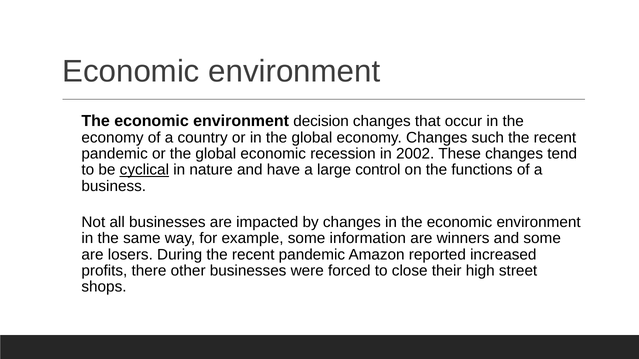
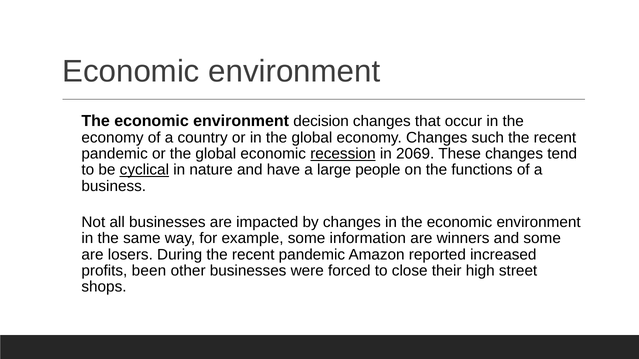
recession underline: none -> present
2002: 2002 -> 2069
control: control -> people
there: there -> been
